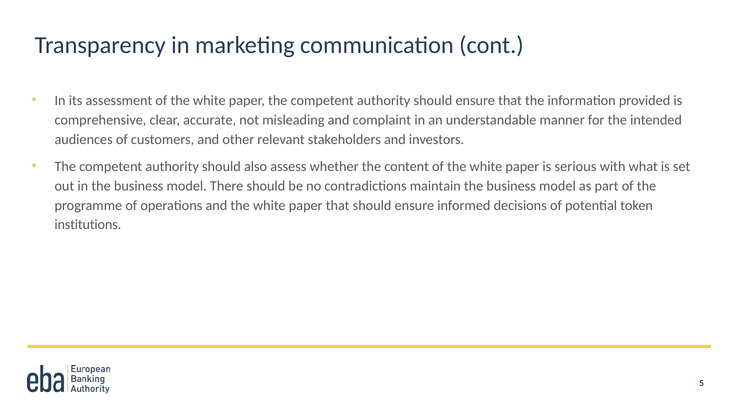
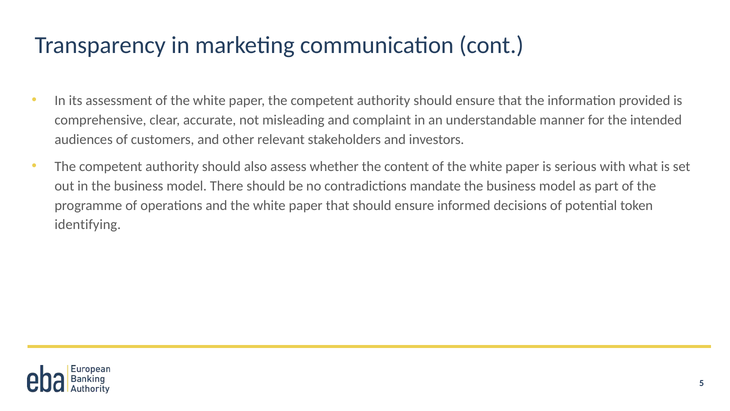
maintain: maintain -> mandate
institutions: institutions -> identifying
